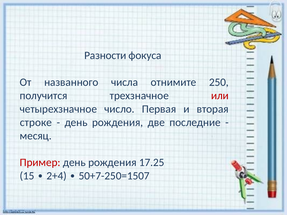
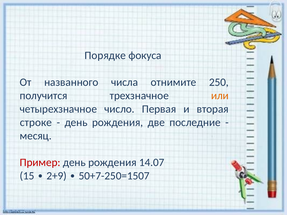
Разности: Разности -> Порядке
или colour: red -> orange
17.25: 17.25 -> 14.07
2+4: 2+4 -> 2+9
